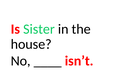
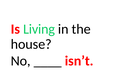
Sister: Sister -> Living
